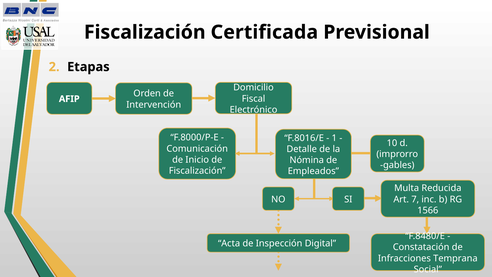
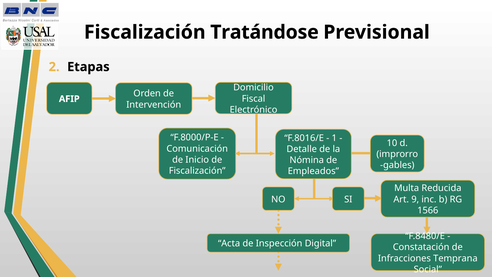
Certificada: Certificada -> Tratándose
7: 7 -> 9
